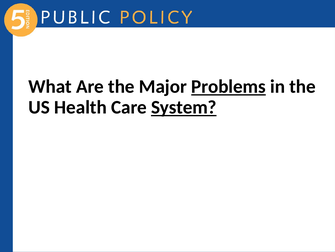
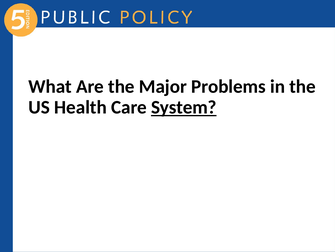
Problems underline: present -> none
